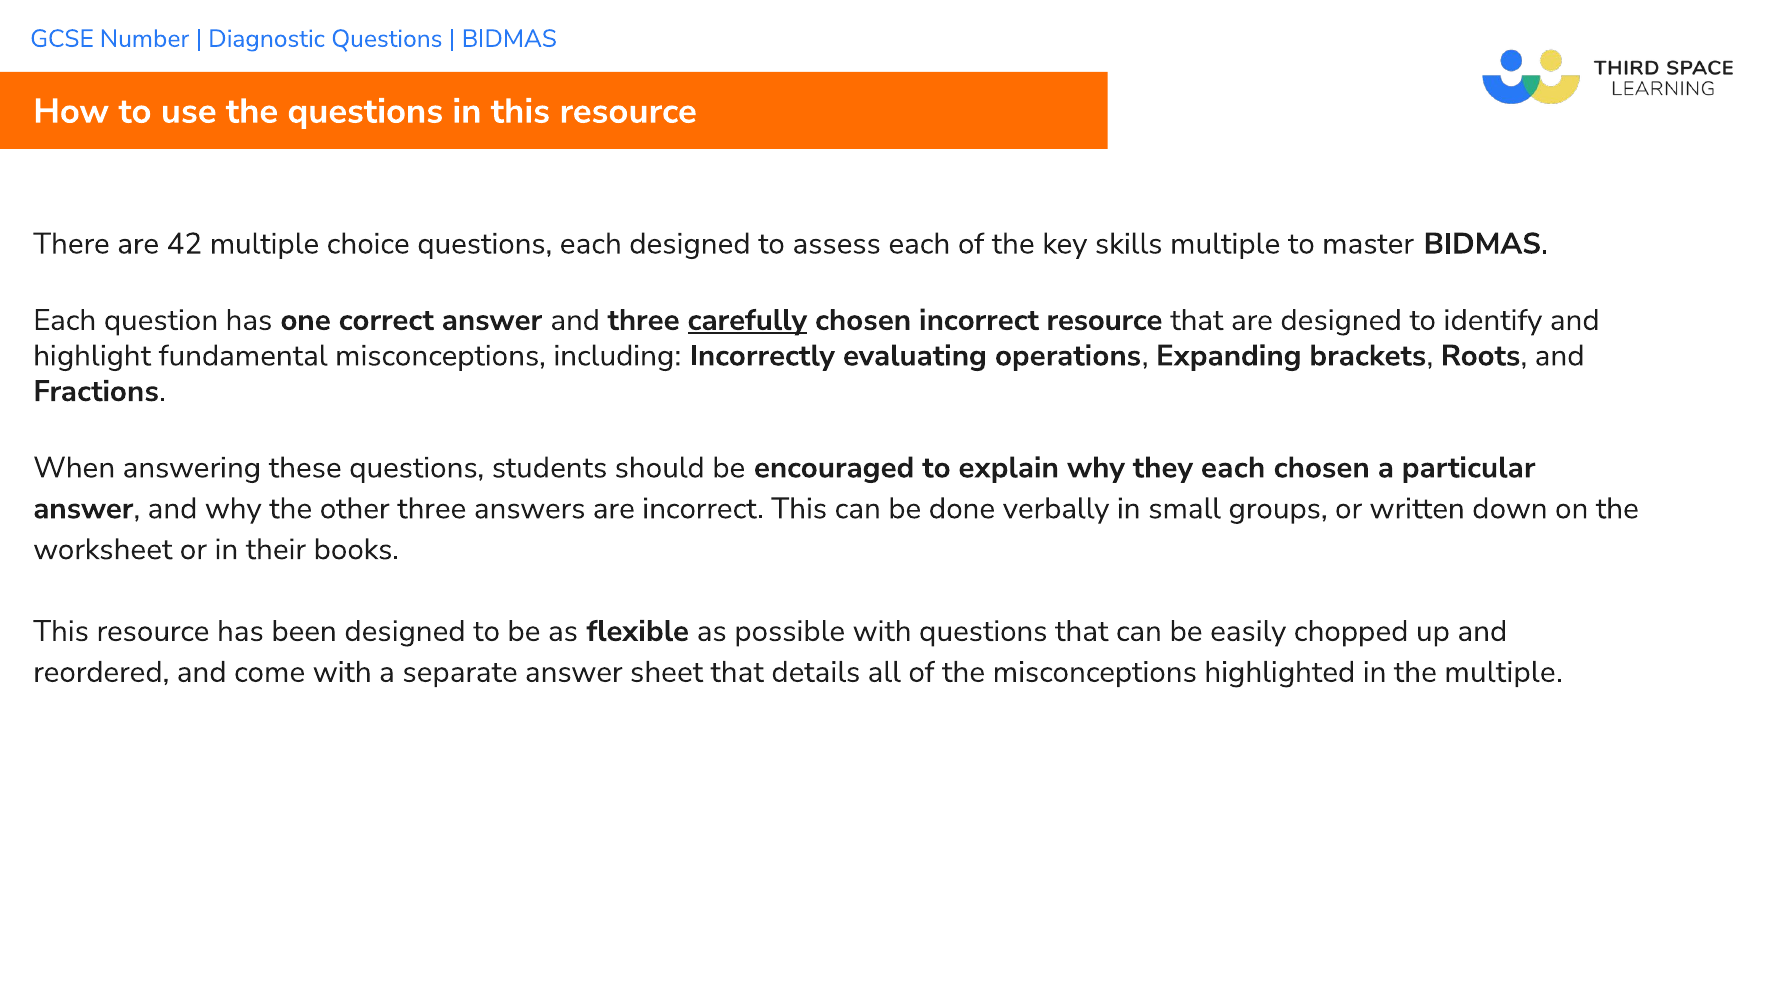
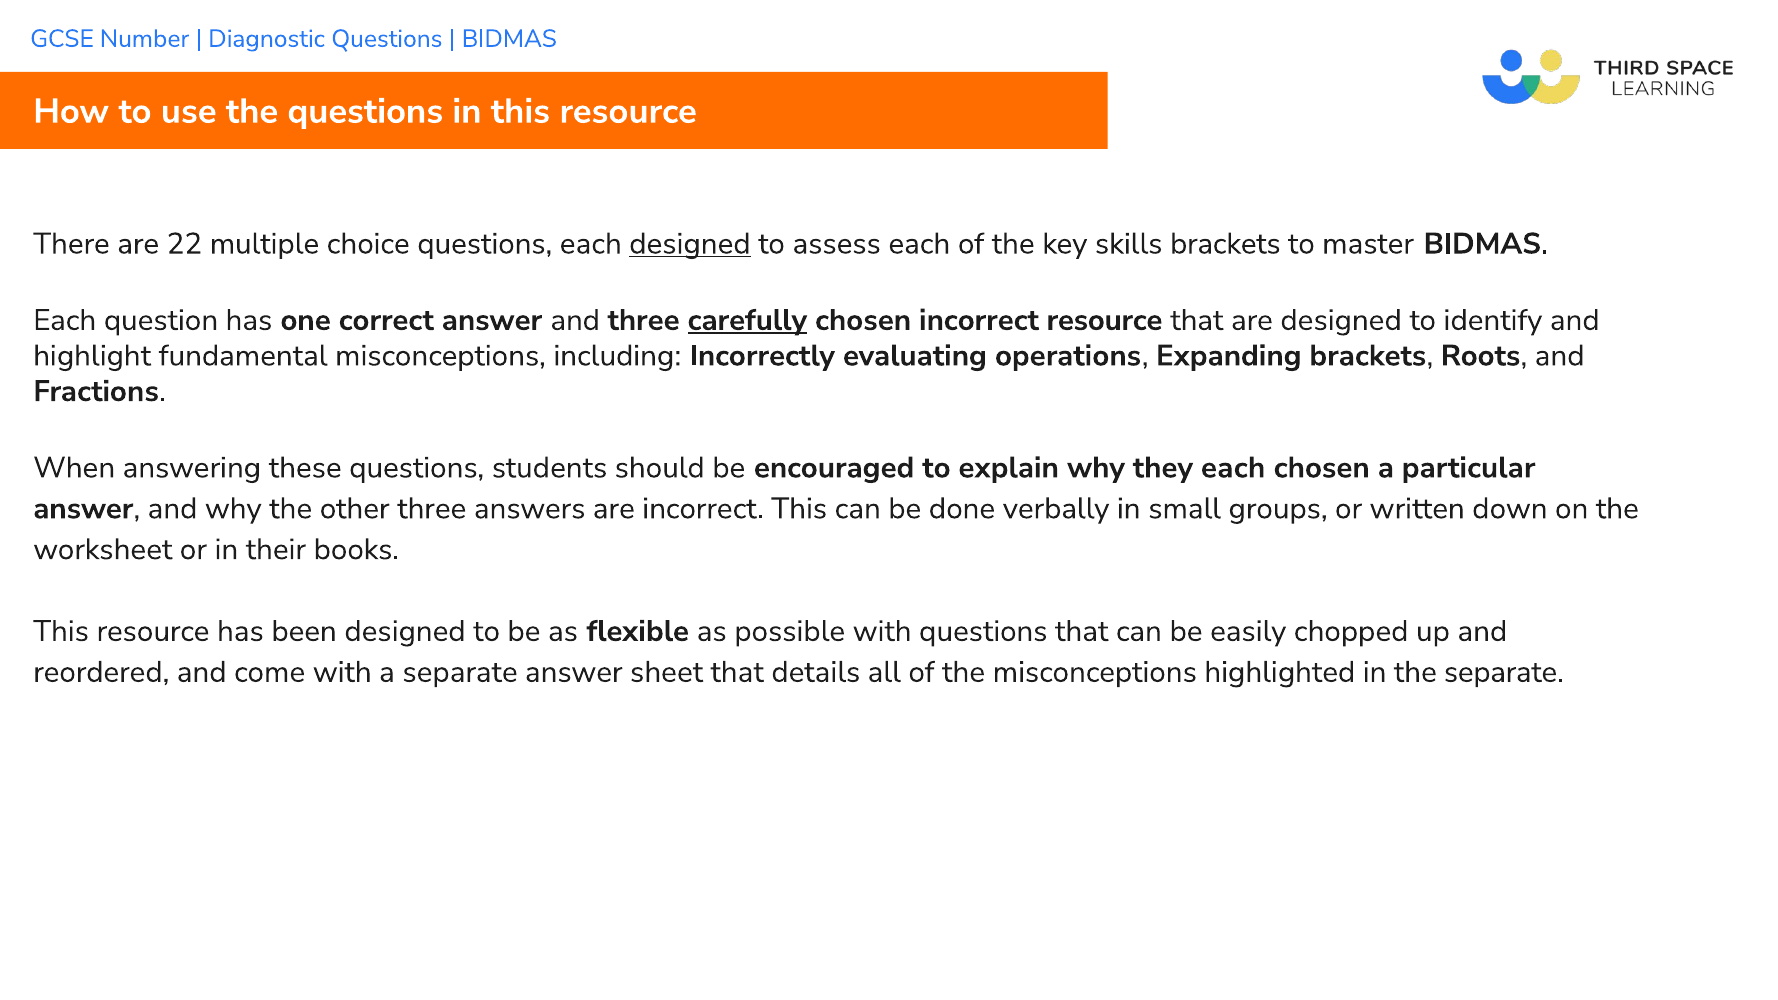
42: 42 -> 22
designed at (690, 244) underline: none -> present
skills multiple: multiple -> brackets
the multiple: multiple -> separate
